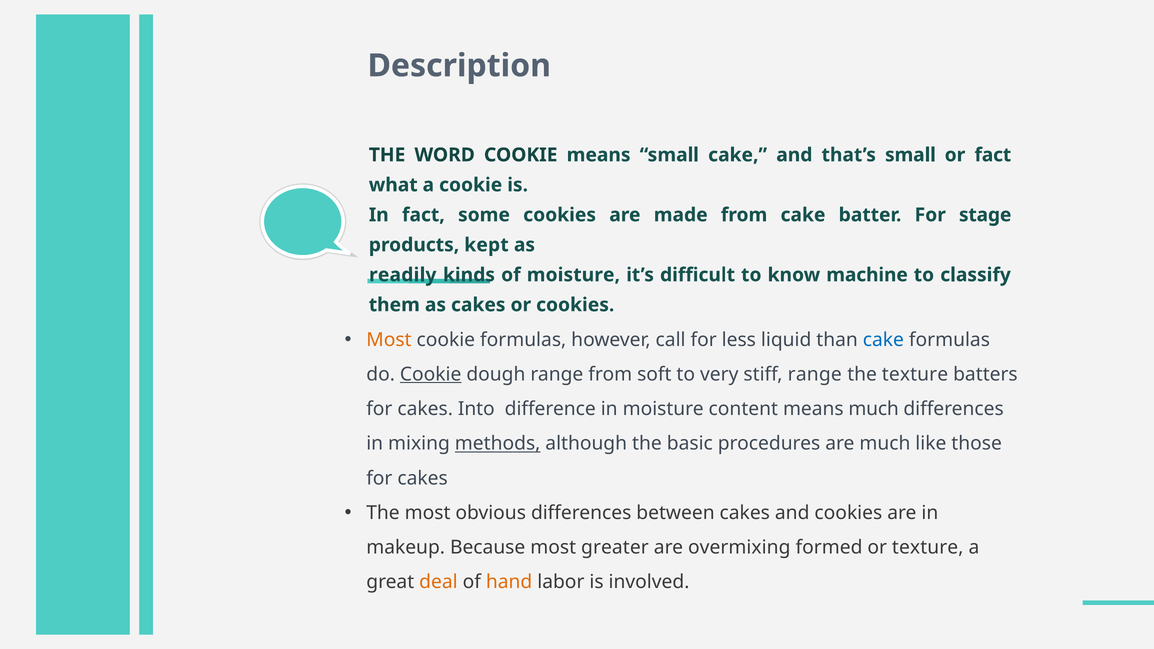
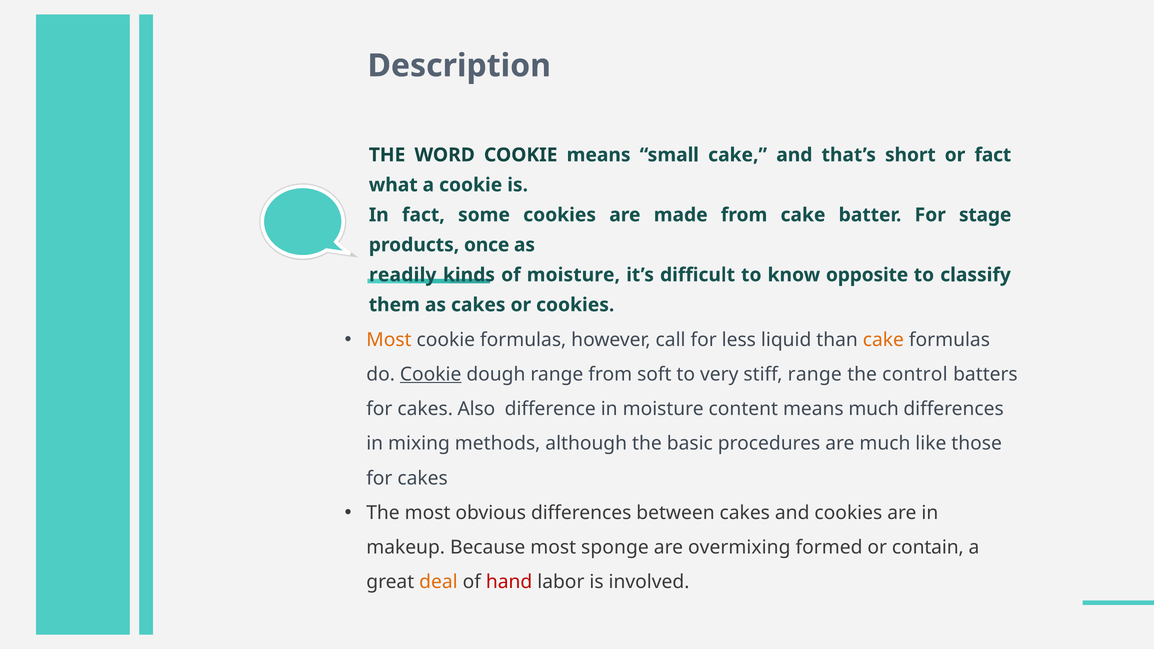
that’s small: small -> short
kept: kept -> once
machine: machine -> opposite
cake at (883, 340) colour: blue -> orange
the texture: texture -> control
Into: Into -> Also
methods underline: present -> none
greater: greater -> sponge
or texture: texture -> contain
hand colour: orange -> red
